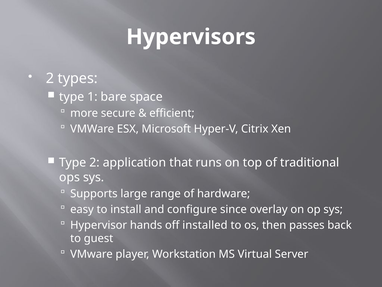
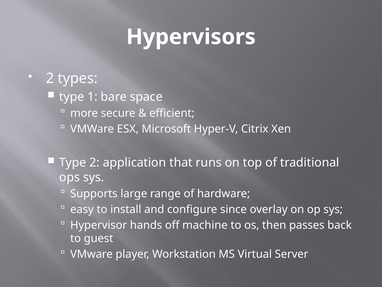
installed: installed -> machine
